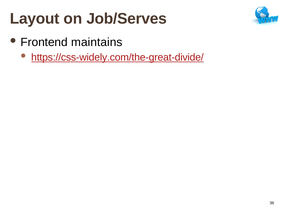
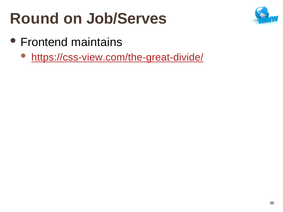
Layout: Layout -> Round
https://css-widely.com/the-great-divide/: https://css-widely.com/the-great-divide/ -> https://css-view.com/the-great-divide/
